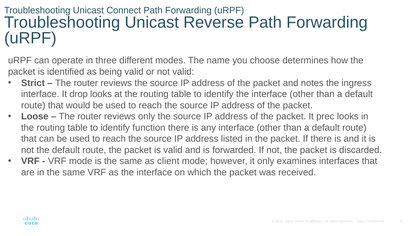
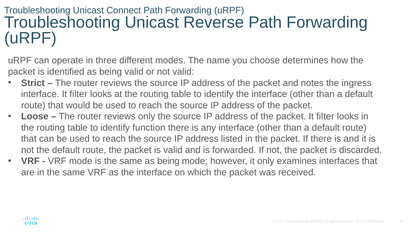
interface It drop: drop -> filter
packet It prec: prec -> filter
same as client: client -> being
